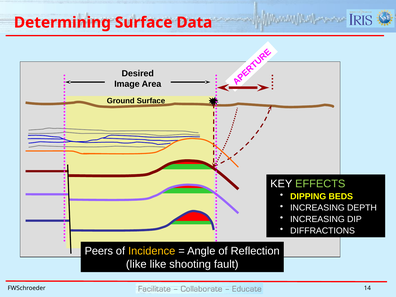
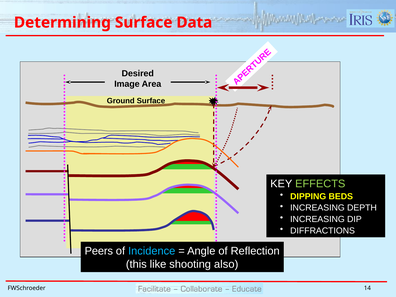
Incidence colour: yellow -> light blue
like at (136, 264): like -> this
fault: fault -> also
